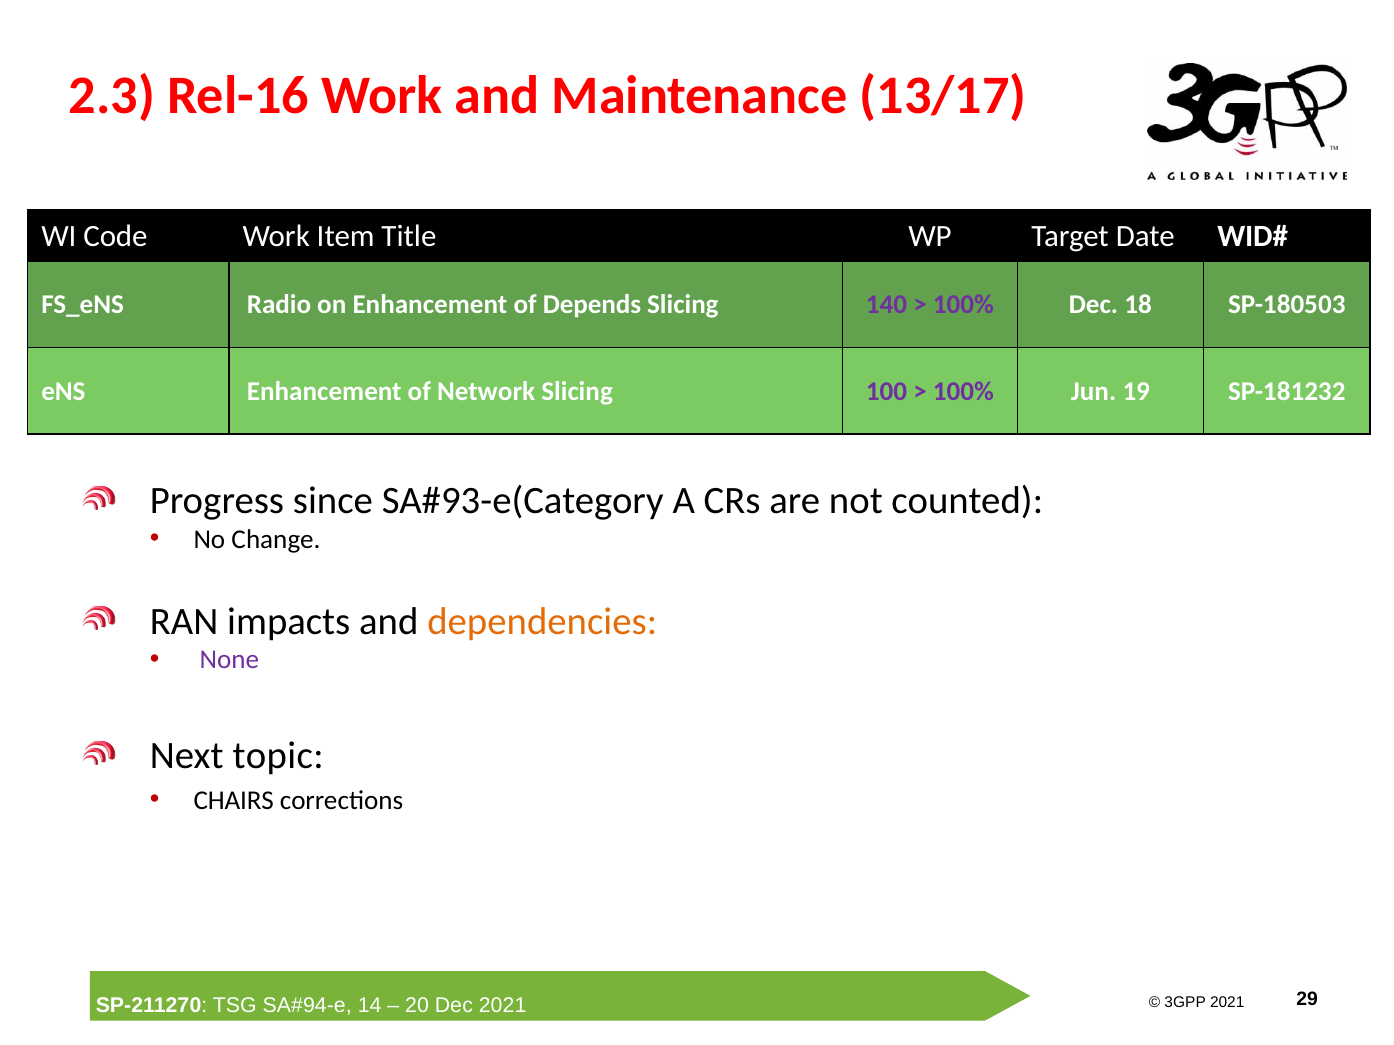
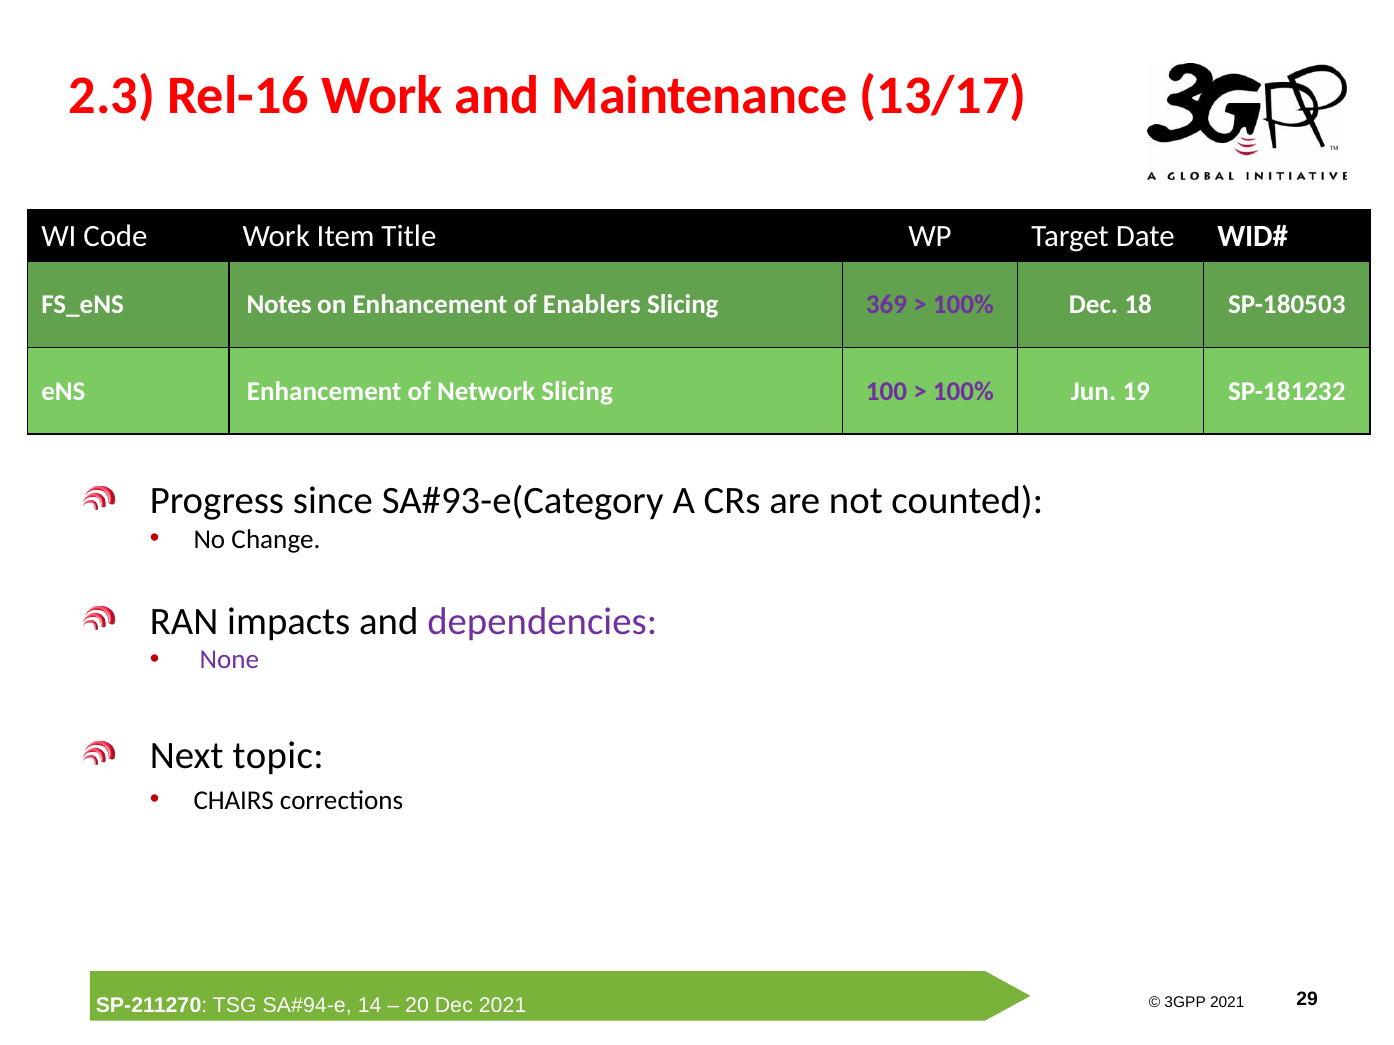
Radio: Radio -> Notes
Depends: Depends -> Enablers
140: 140 -> 369
dependencies colour: orange -> purple
